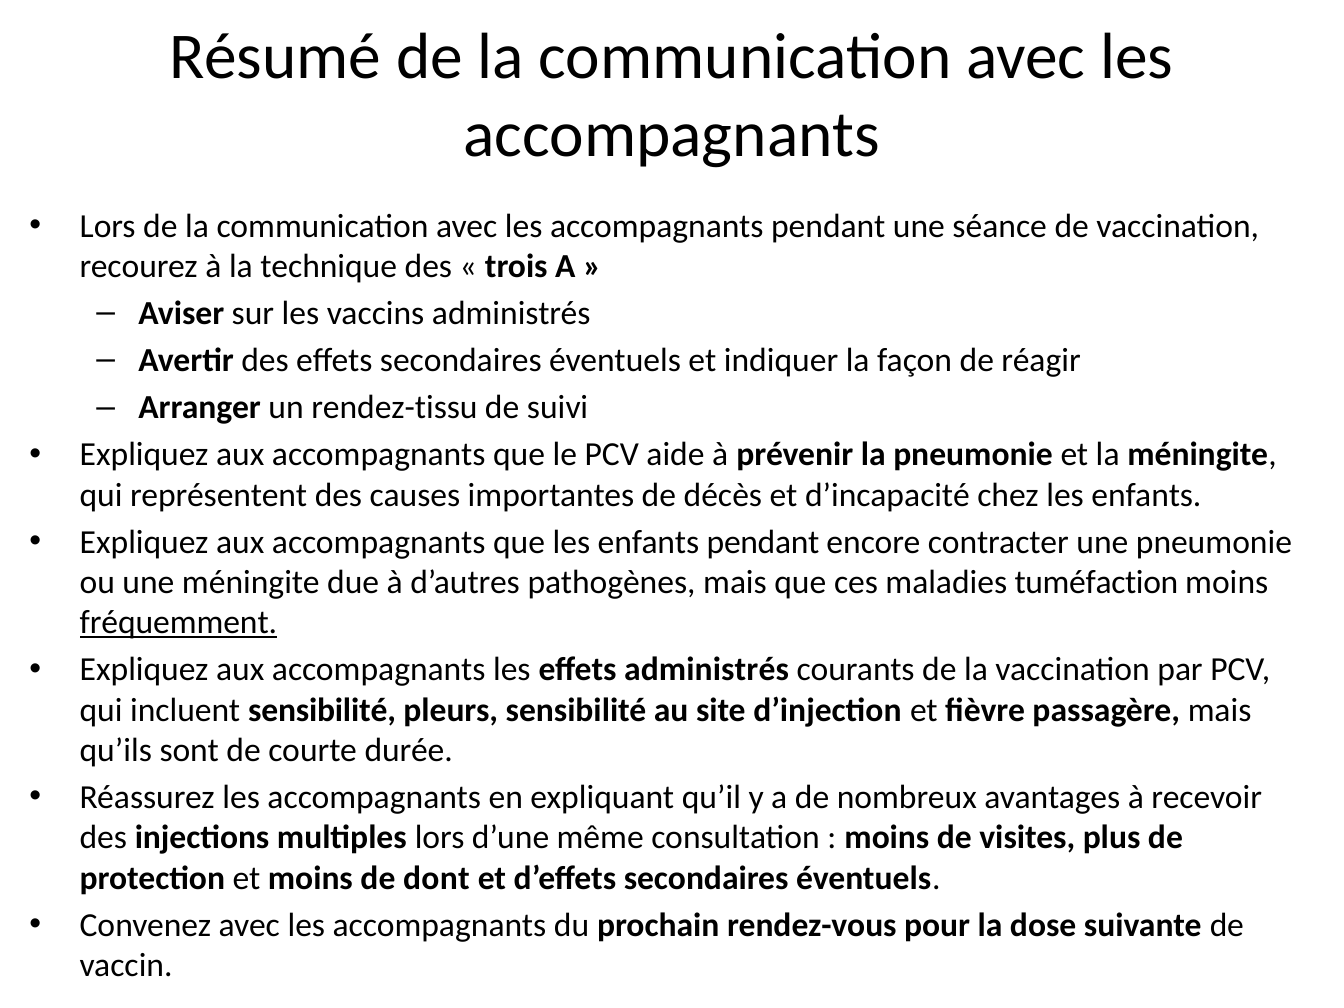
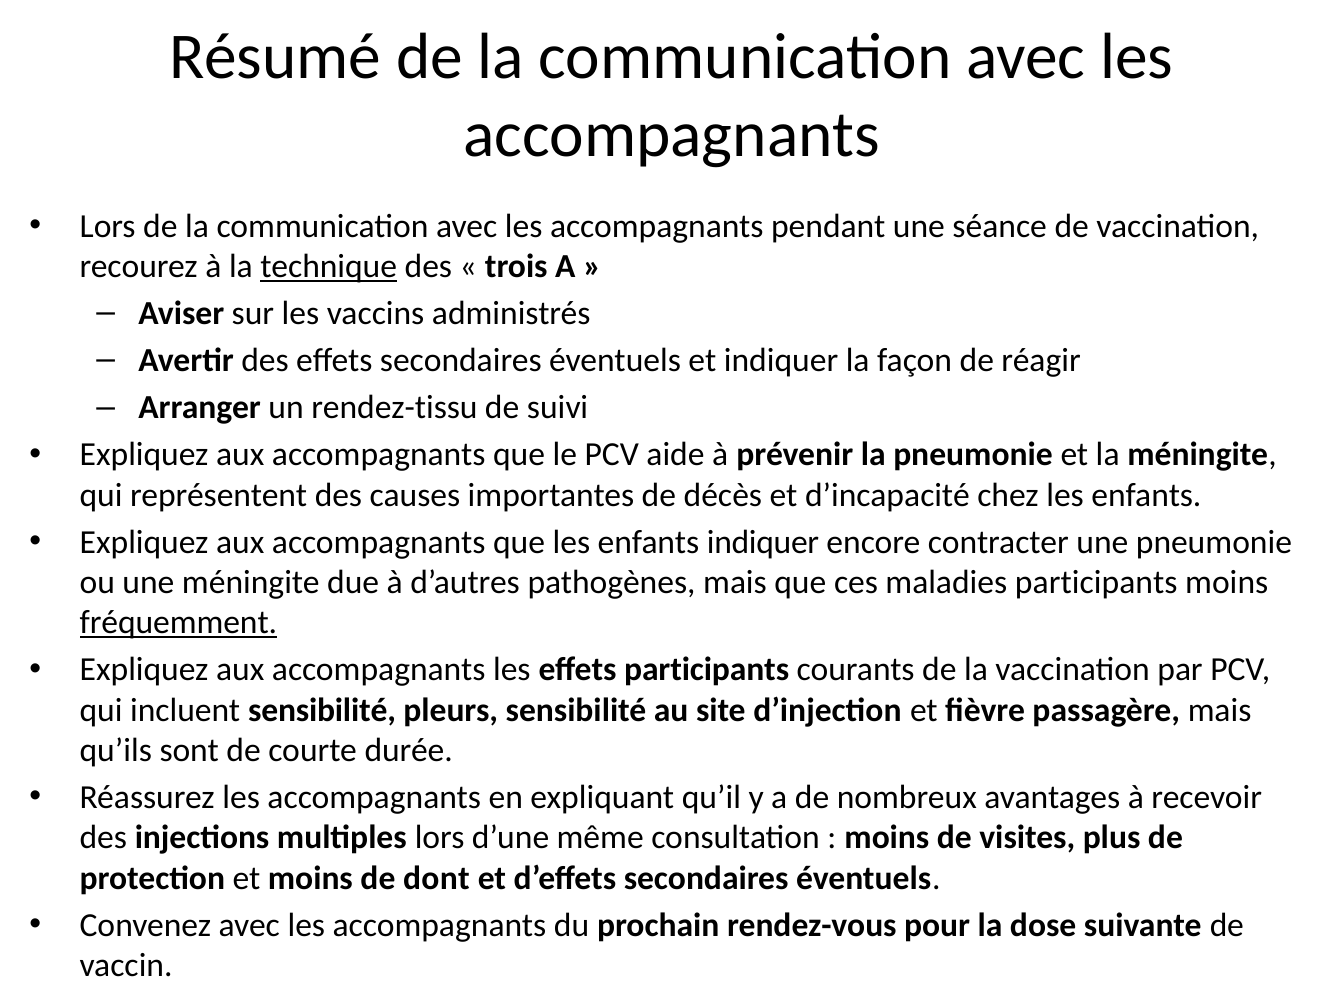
technique underline: none -> present
enfants pendant: pendant -> indiquer
maladies tuméfaction: tuméfaction -> participants
effets administrés: administrés -> participants
